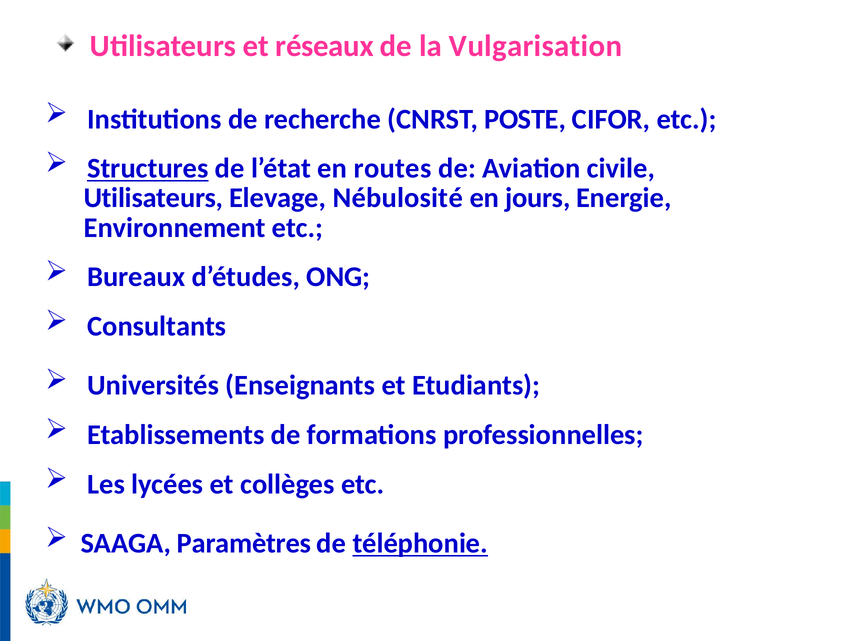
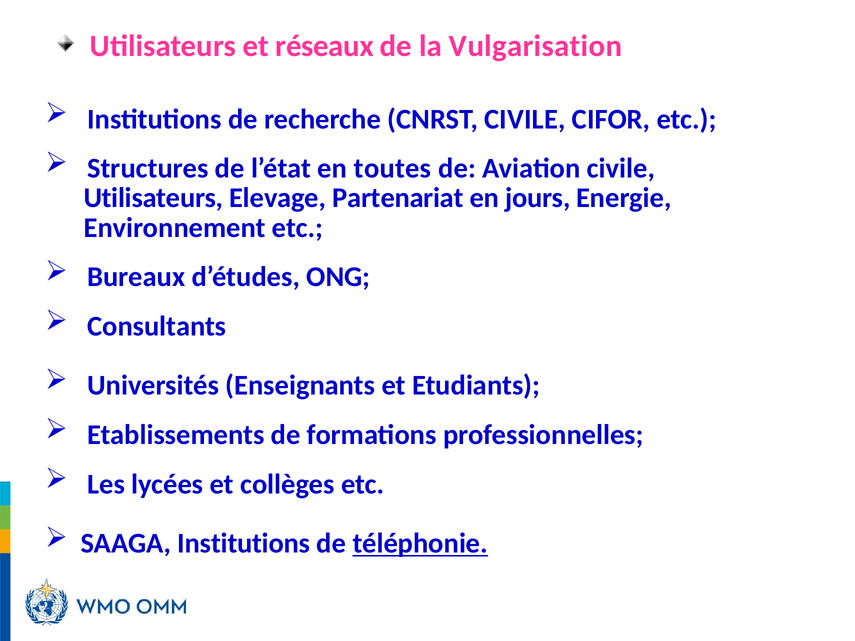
CNRST POSTE: POSTE -> CIVILE
Structures underline: present -> none
routes: routes -> toutes
Nébulosité: Nébulosité -> Partenariat
SAAGA Paramètres: Paramètres -> Institutions
